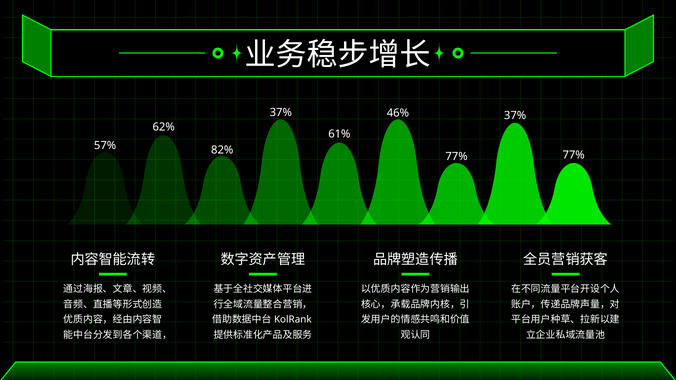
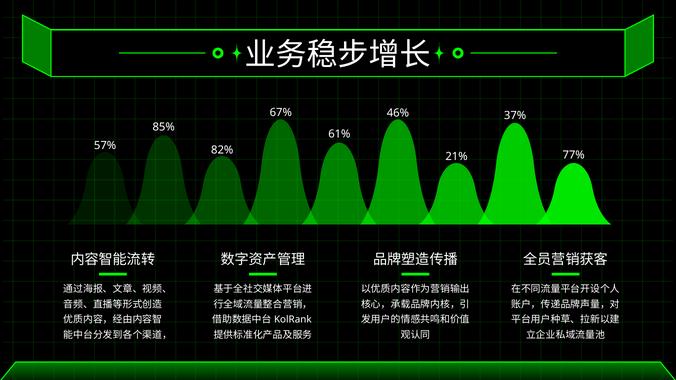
37% at (281, 113): 37% -> 67%
62%: 62% -> 85%
77% at (457, 157): 77% -> 21%
